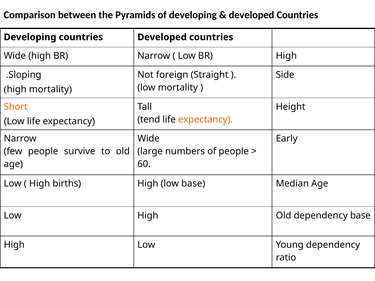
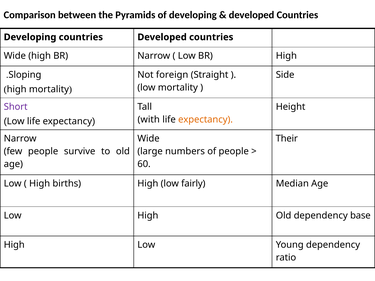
Short colour: orange -> purple
tend: tend -> with
Early: Early -> Their
low base: base -> fairly
